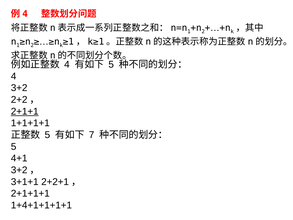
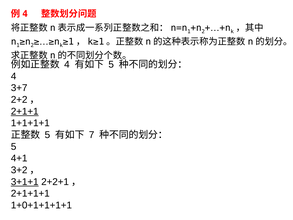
3+2: 3+2 -> 3+7
3+1+1 underline: none -> present
1+4+1+1+1+1: 1+4+1+1+1+1 -> 1+0+1+1+1+1
